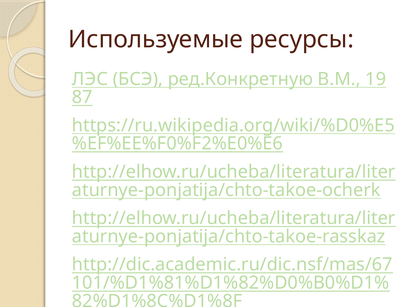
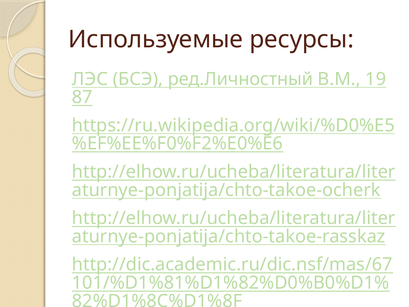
ред.Конкретную: ред.Конкретную -> ред.Личностный
